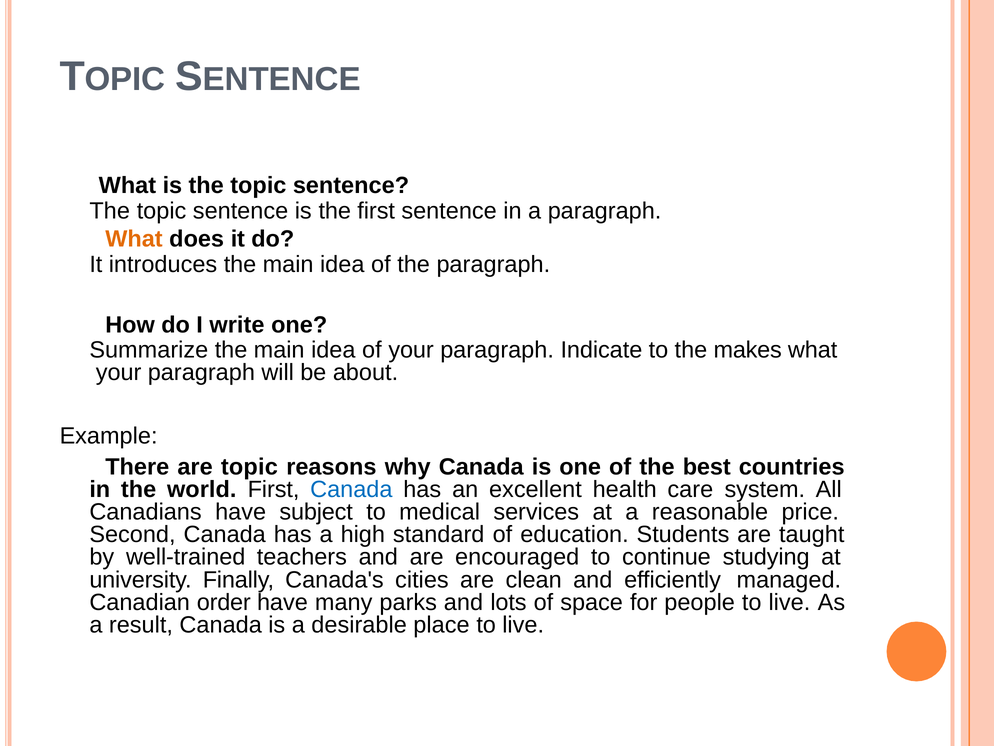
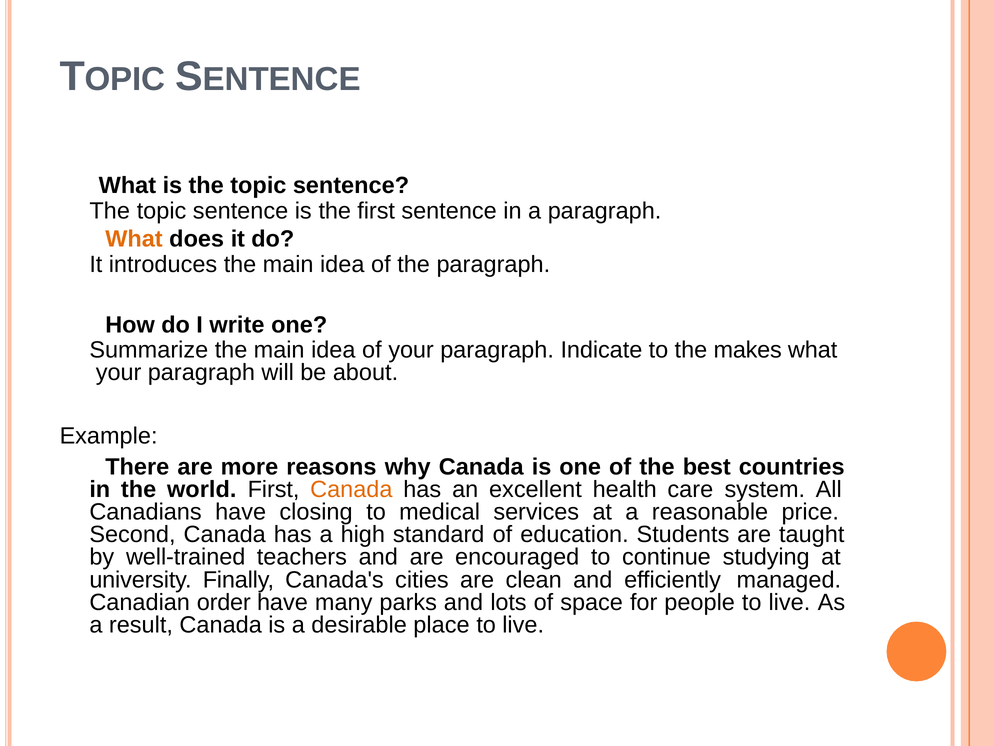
are topic: topic -> more
Canada at (351, 489) colour: blue -> orange
subject: subject -> closing
